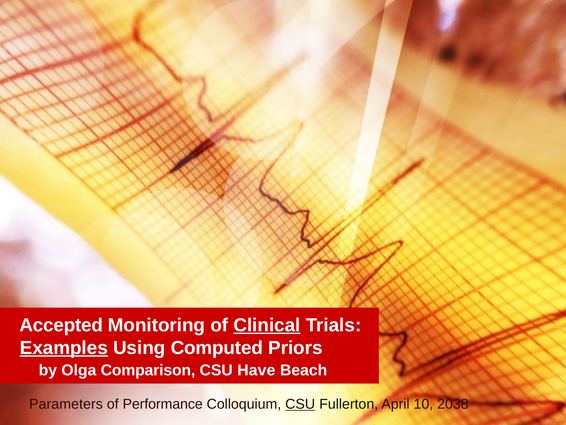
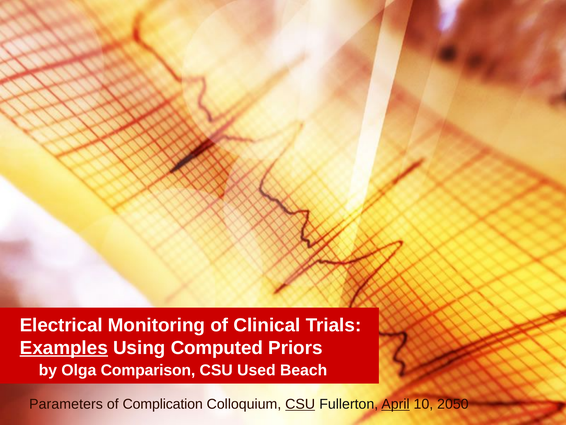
Accepted: Accepted -> Electrical
Clinical underline: present -> none
Have: Have -> Used
Performance: Performance -> Complication
April underline: none -> present
2038: 2038 -> 2050
